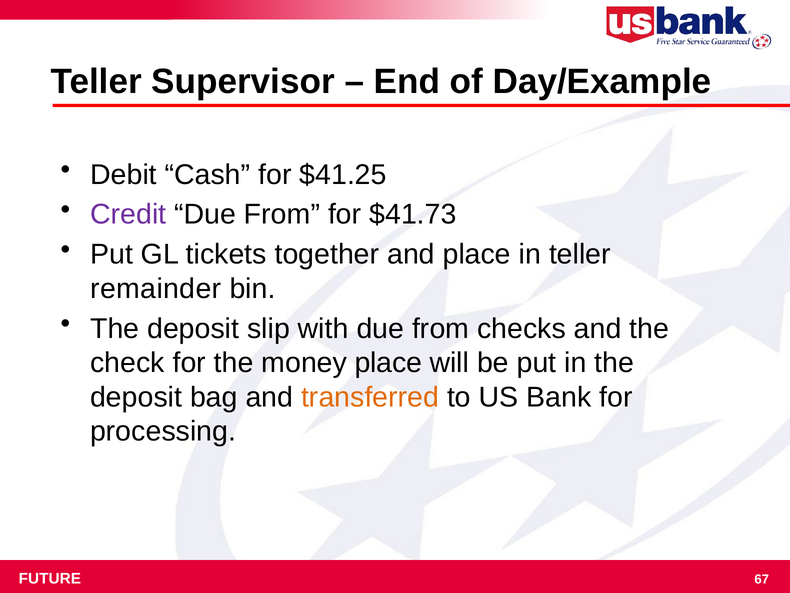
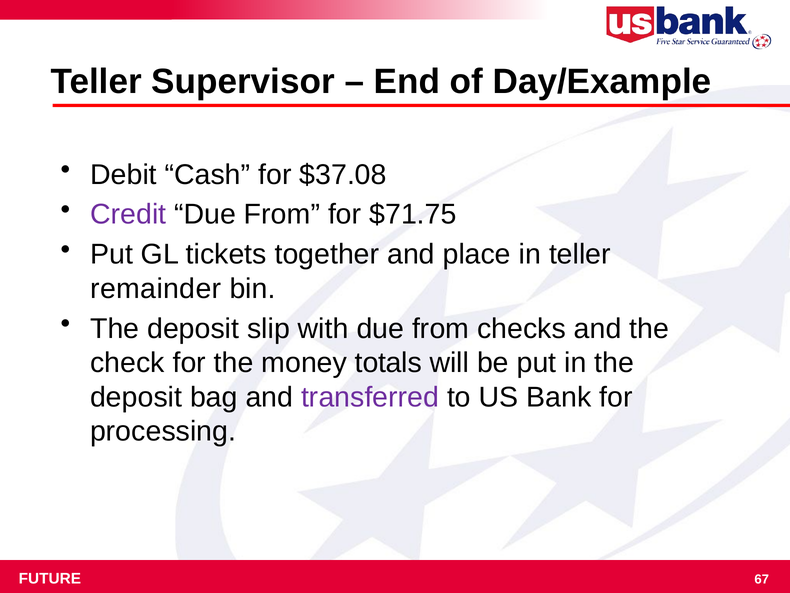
$41.25: $41.25 -> $37.08
$41.73: $41.73 -> $71.75
money place: place -> totals
transferred colour: orange -> purple
